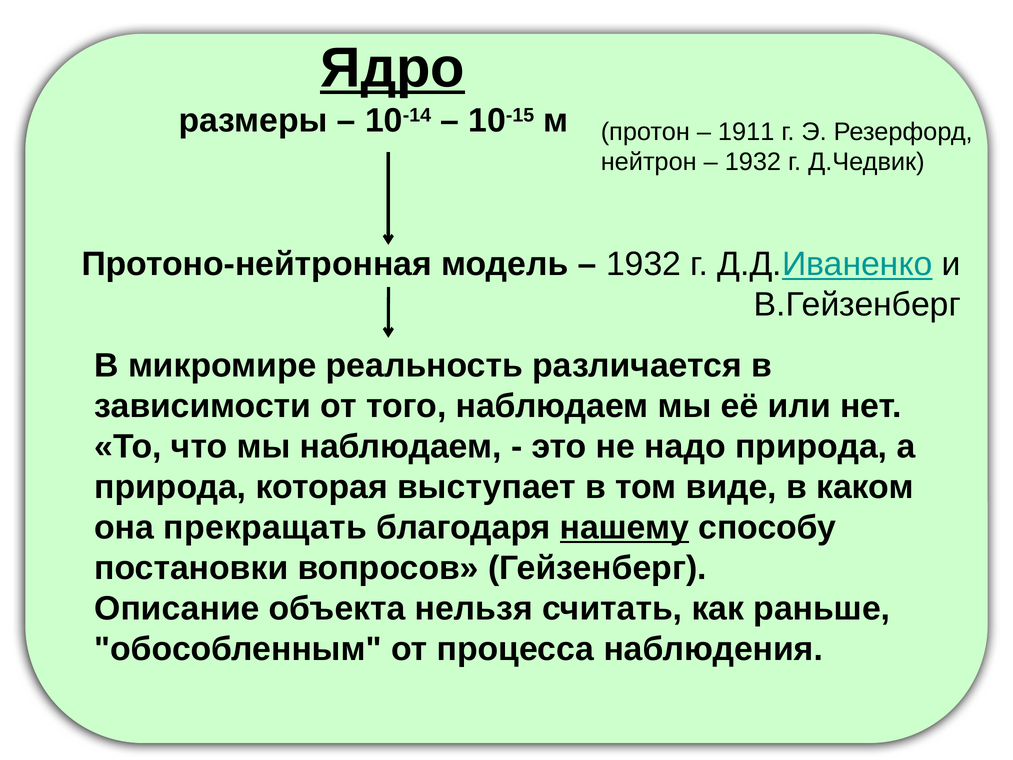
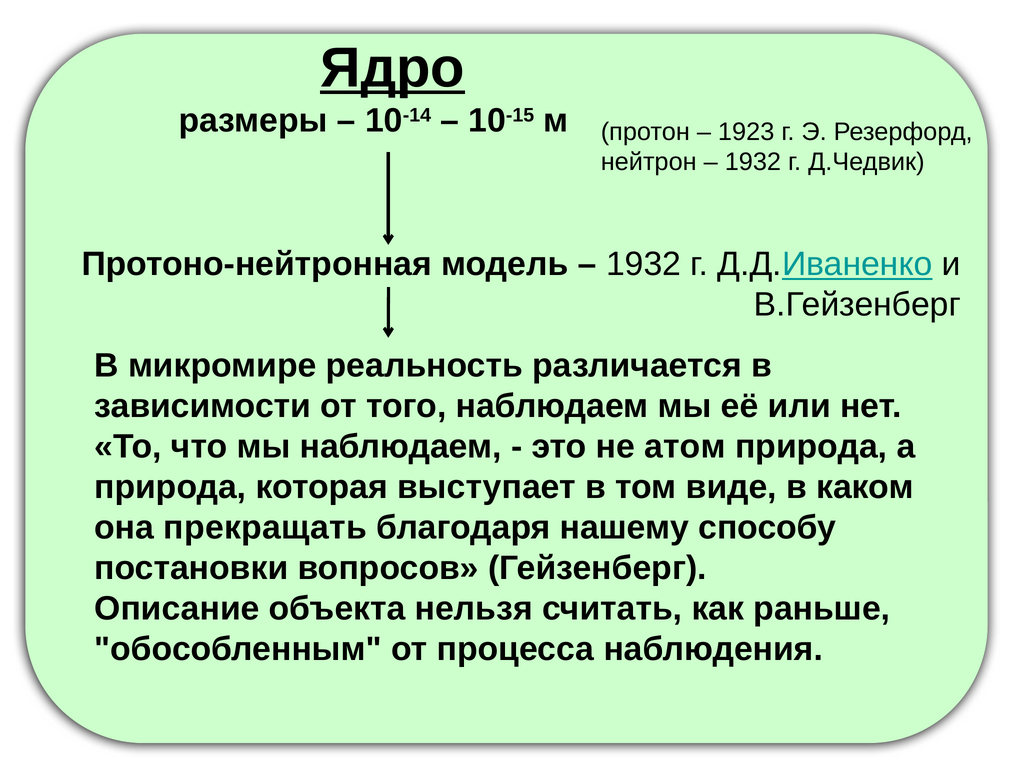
1911: 1911 -> 1923
надо: надо -> атом
нашему underline: present -> none
